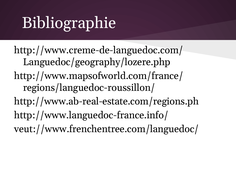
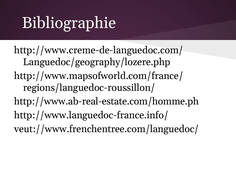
http://www.ab-real-estate.com/regions.ph: http://www.ab-real-estate.com/regions.ph -> http://www.ab-real-estate.com/homme.ph
